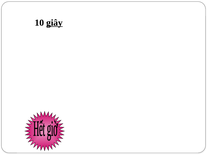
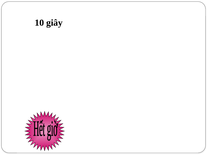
giây underline: present -> none
